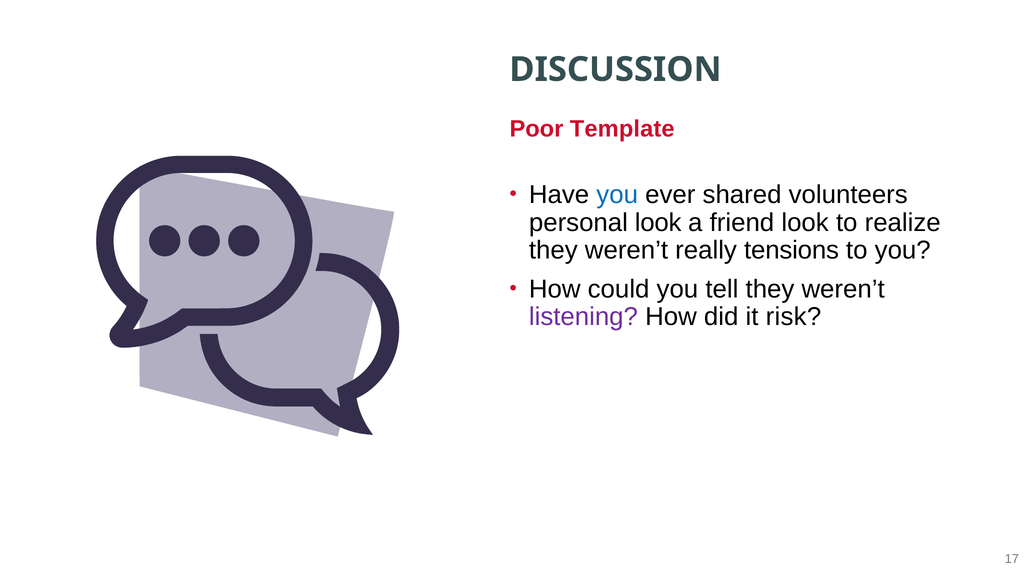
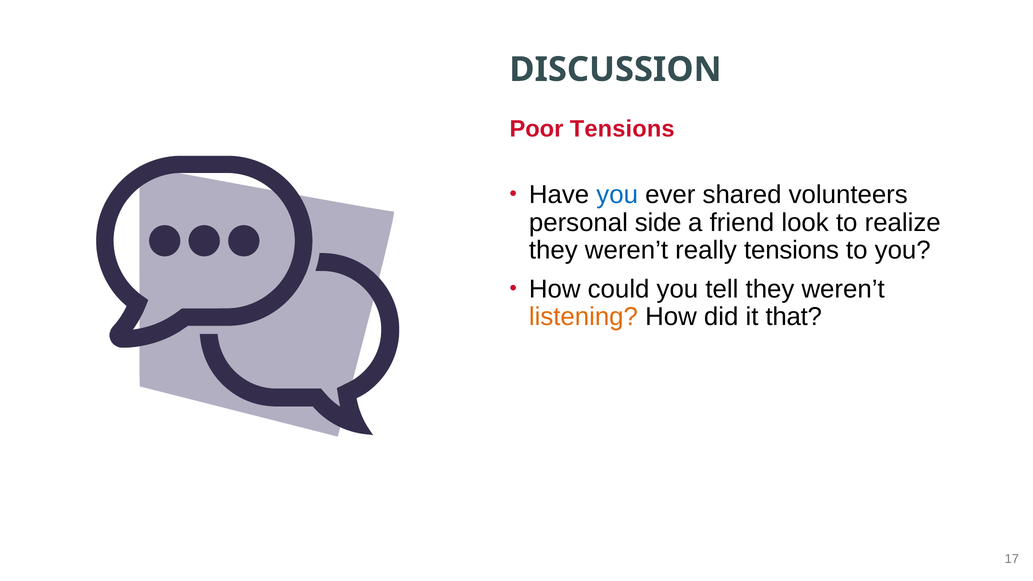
Poor Template: Template -> Tensions
personal look: look -> side
listening colour: purple -> orange
risk: risk -> that
